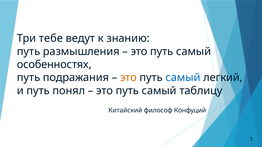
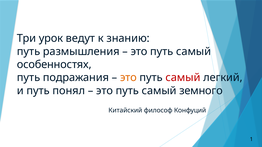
тебе: тебе -> урок
самый at (183, 78) colour: blue -> red
таблицу: таблицу -> земного
